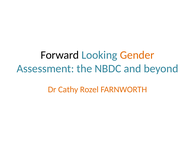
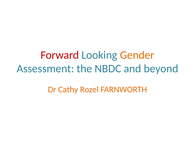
Forward colour: black -> red
